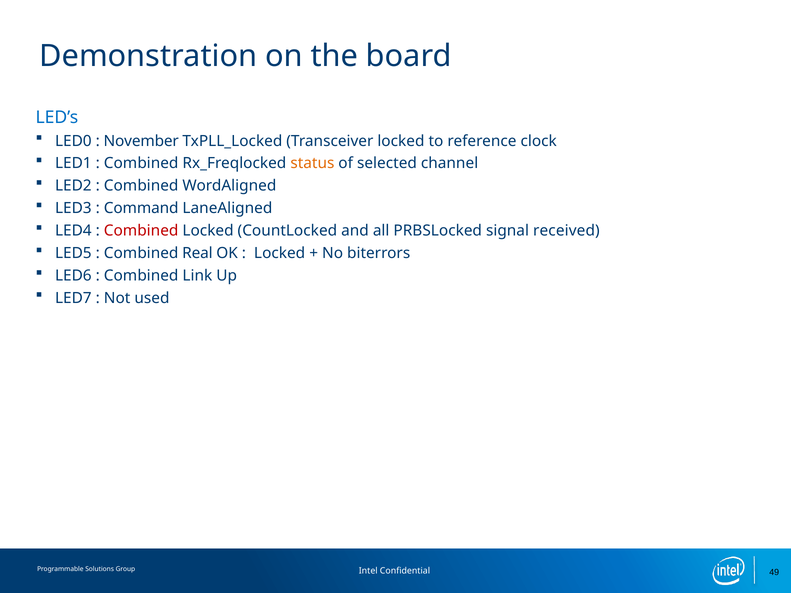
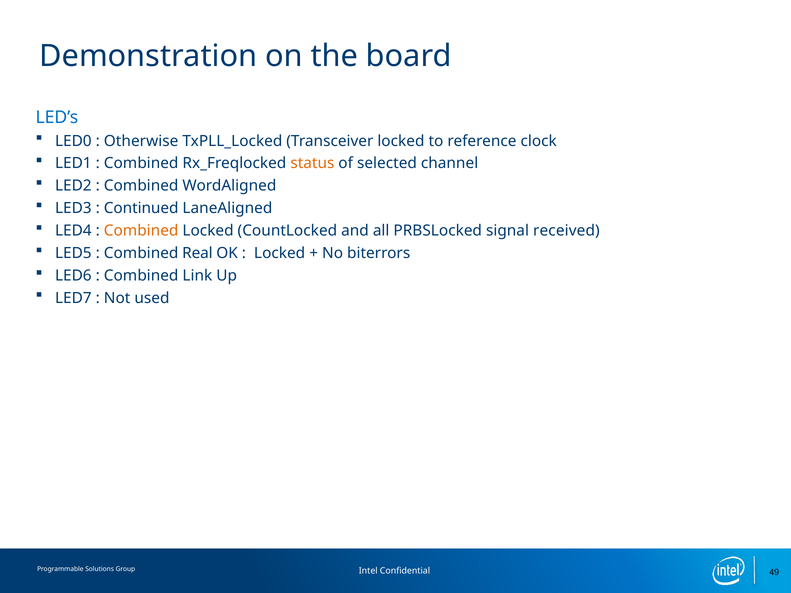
November: November -> Otherwise
Command: Command -> Continued
Combined at (141, 231) colour: red -> orange
